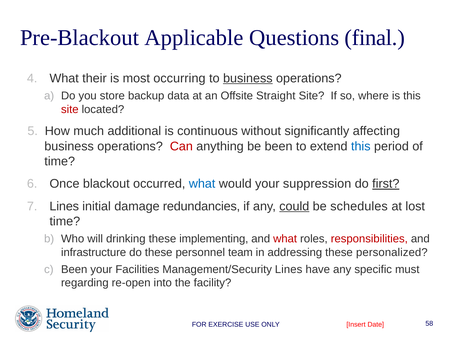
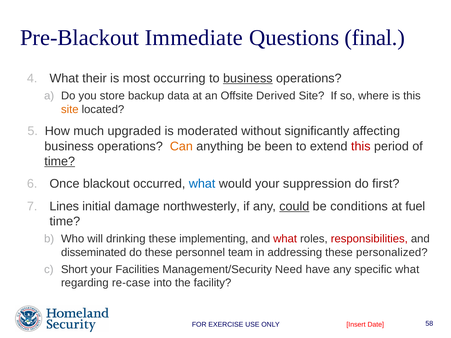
Applicable: Applicable -> Immediate
Straight: Straight -> Derived
site at (70, 109) colour: red -> orange
additional: additional -> upgraded
continuous: continuous -> moderated
Can colour: red -> orange
this at (361, 146) colour: blue -> red
time at (60, 161) underline: none -> present
first underline: present -> none
redundancies: redundancies -> northwesterly
schedules: schedules -> conditions
lost: lost -> fuel
infrastructure: infrastructure -> disseminated
Been at (74, 270): Been -> Short
Management/Security Lines: Lines -> Need
specific must: must -> what
re-open: re-open -> re-case
